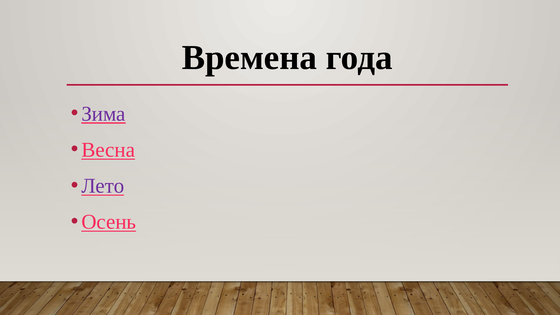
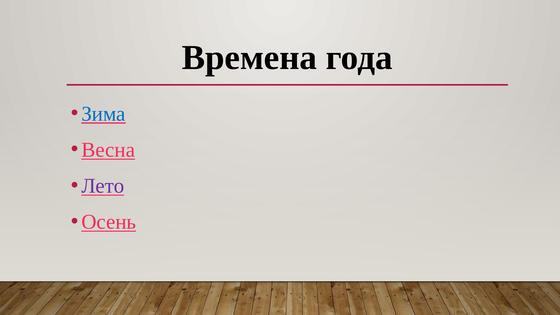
Зима colour: purple -> blue
